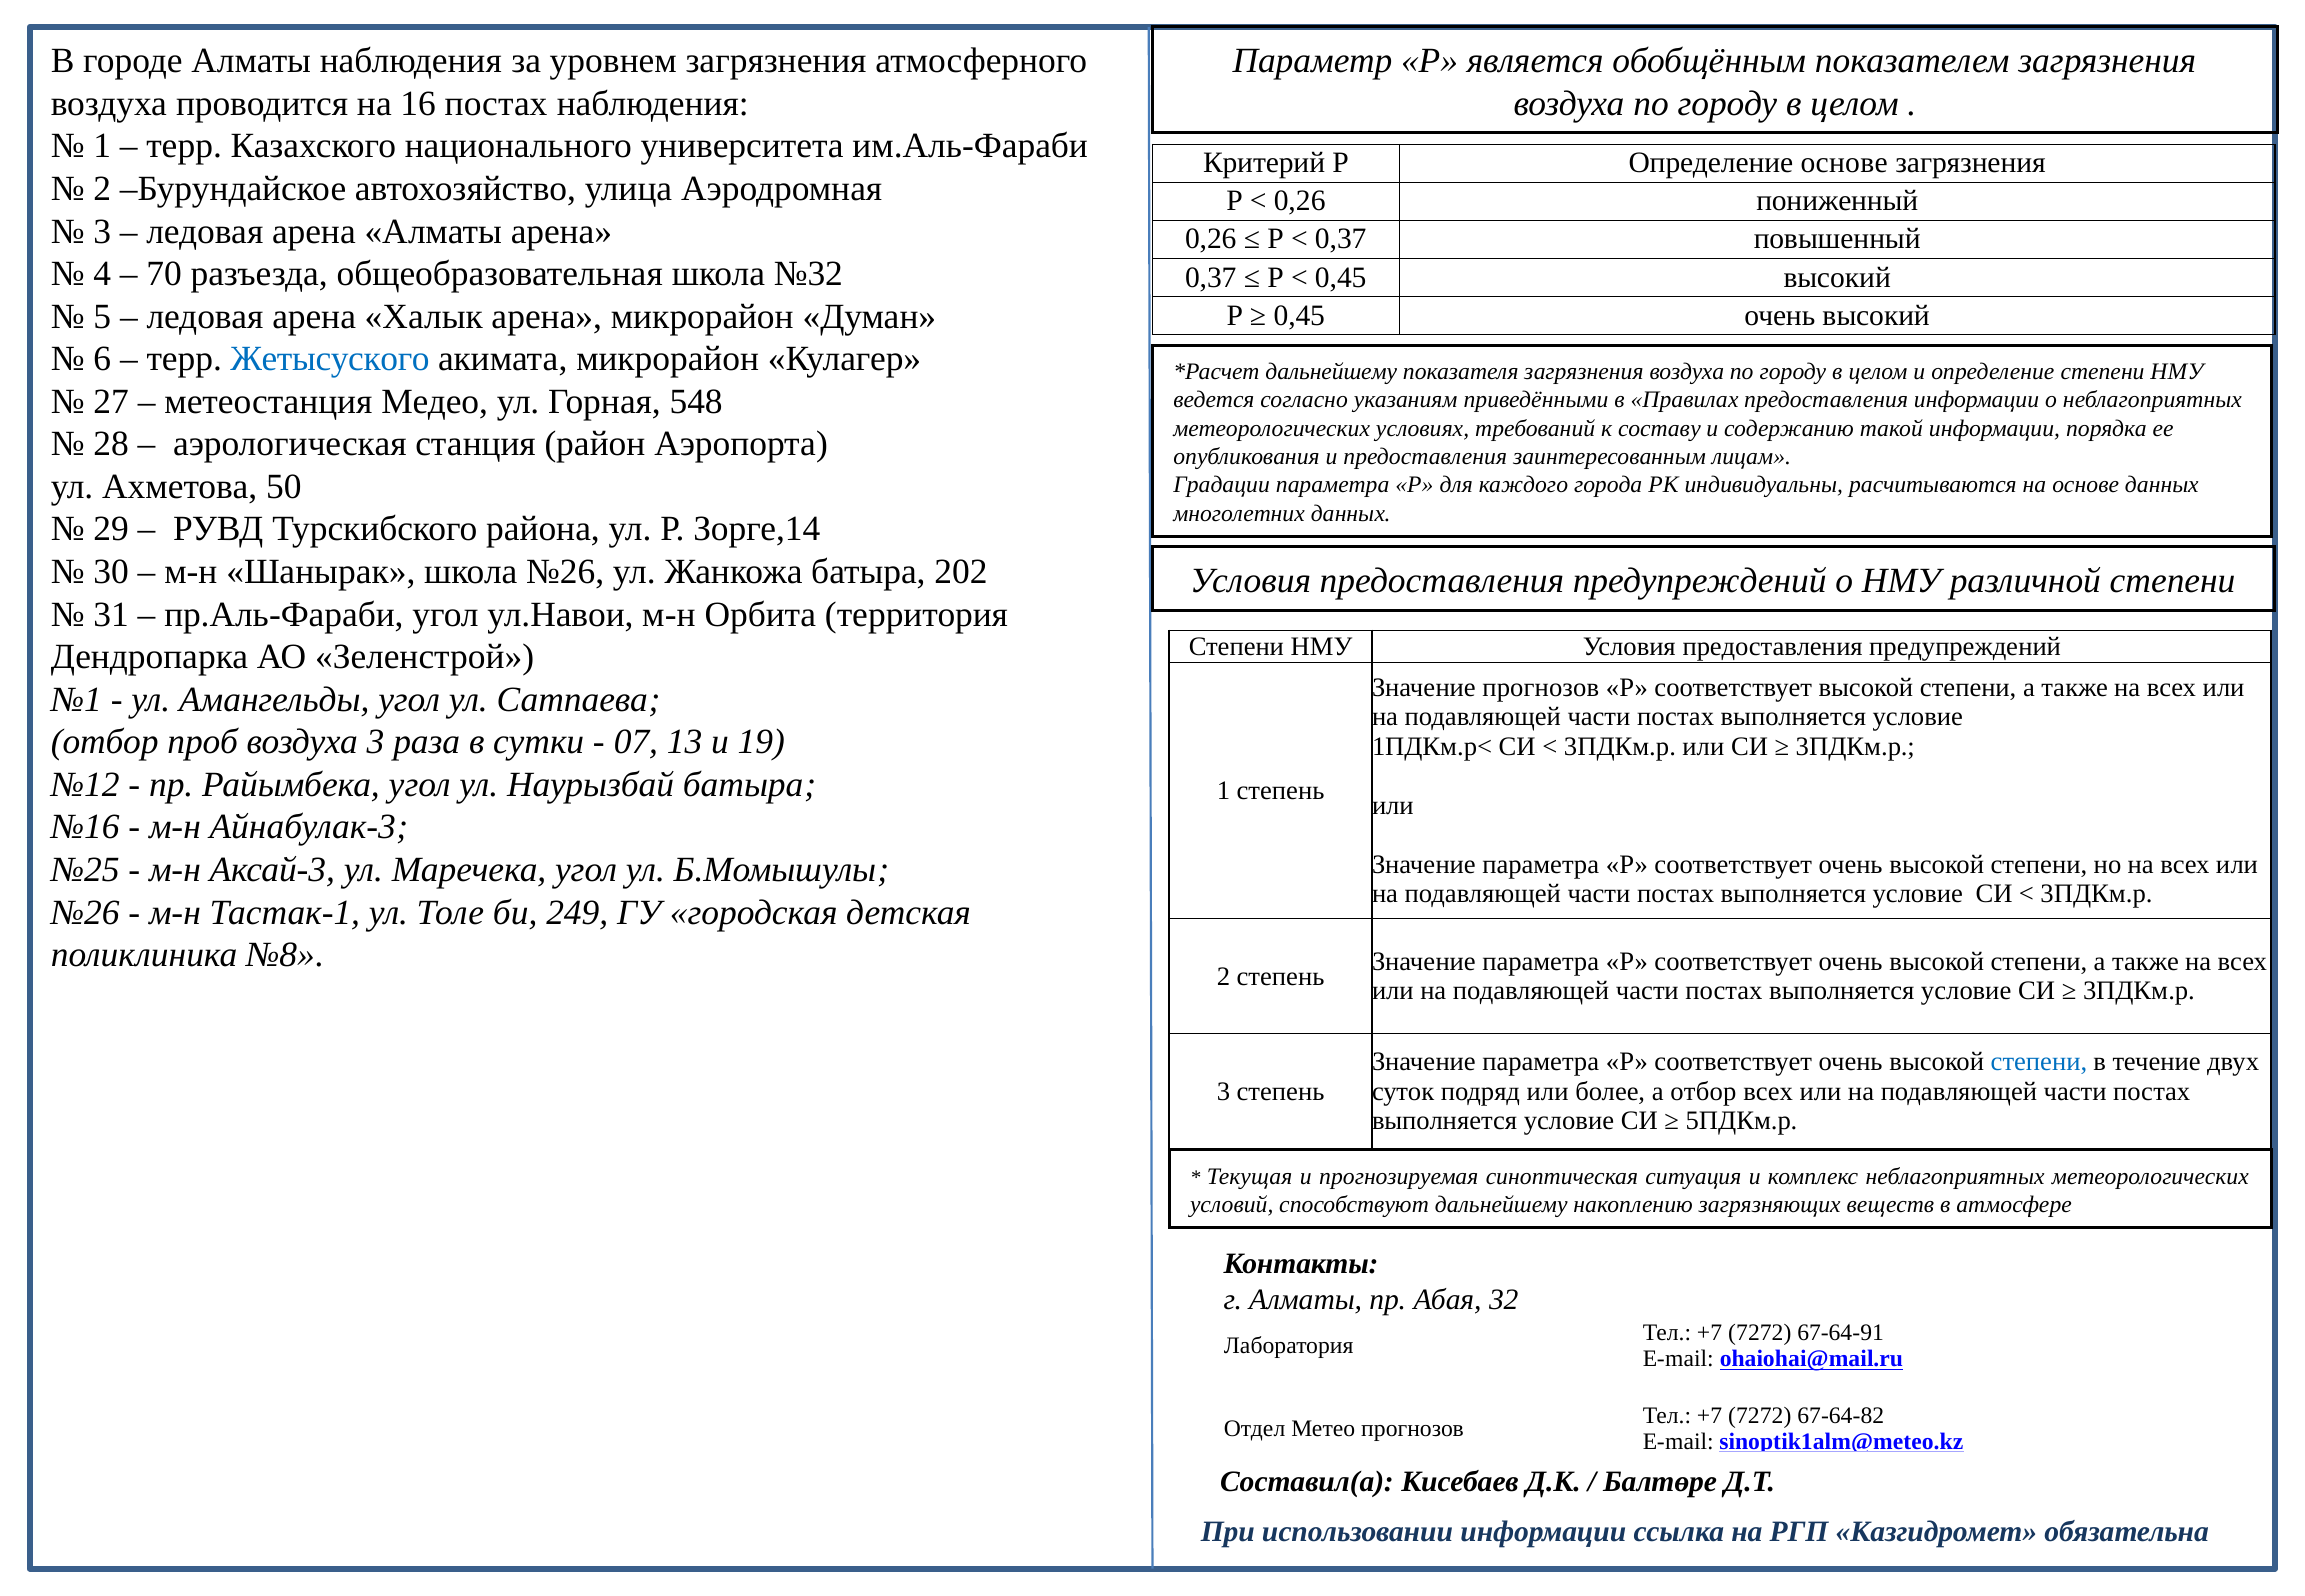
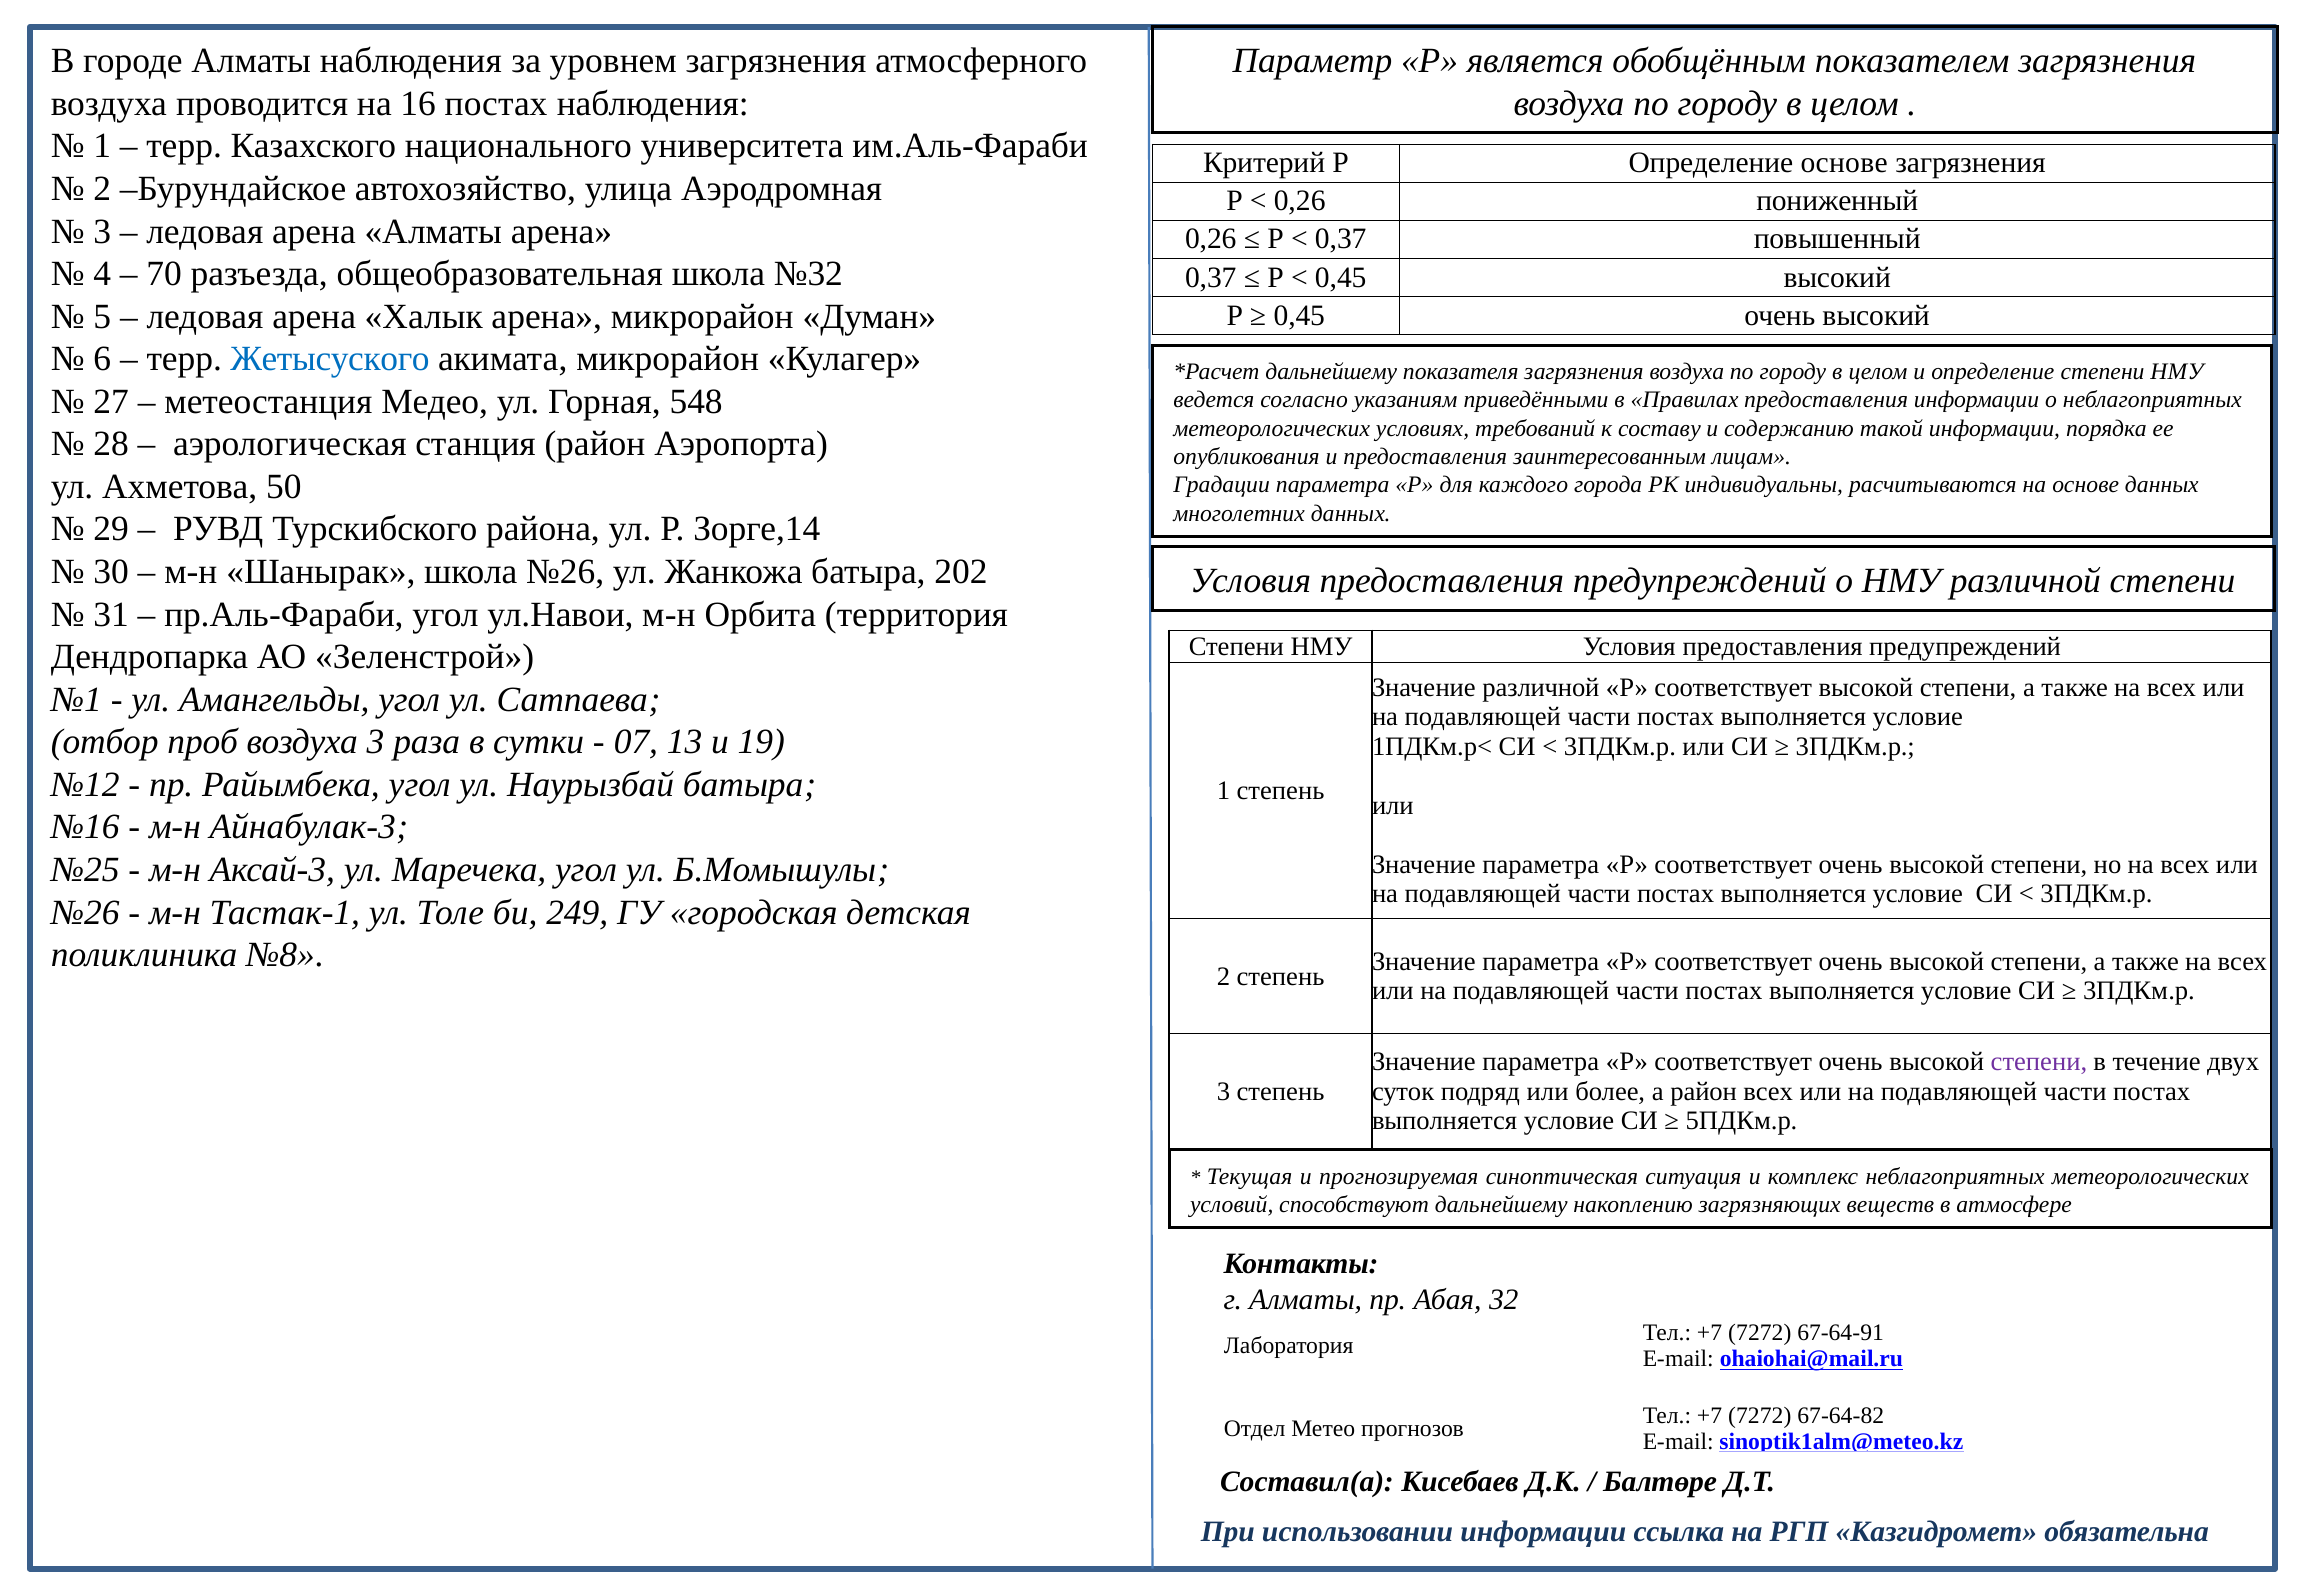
Значение прогнозов: прогнозов -> различной
степени at (2039, 1062) colour: blue -> purple
а отбор: отбор -> район
